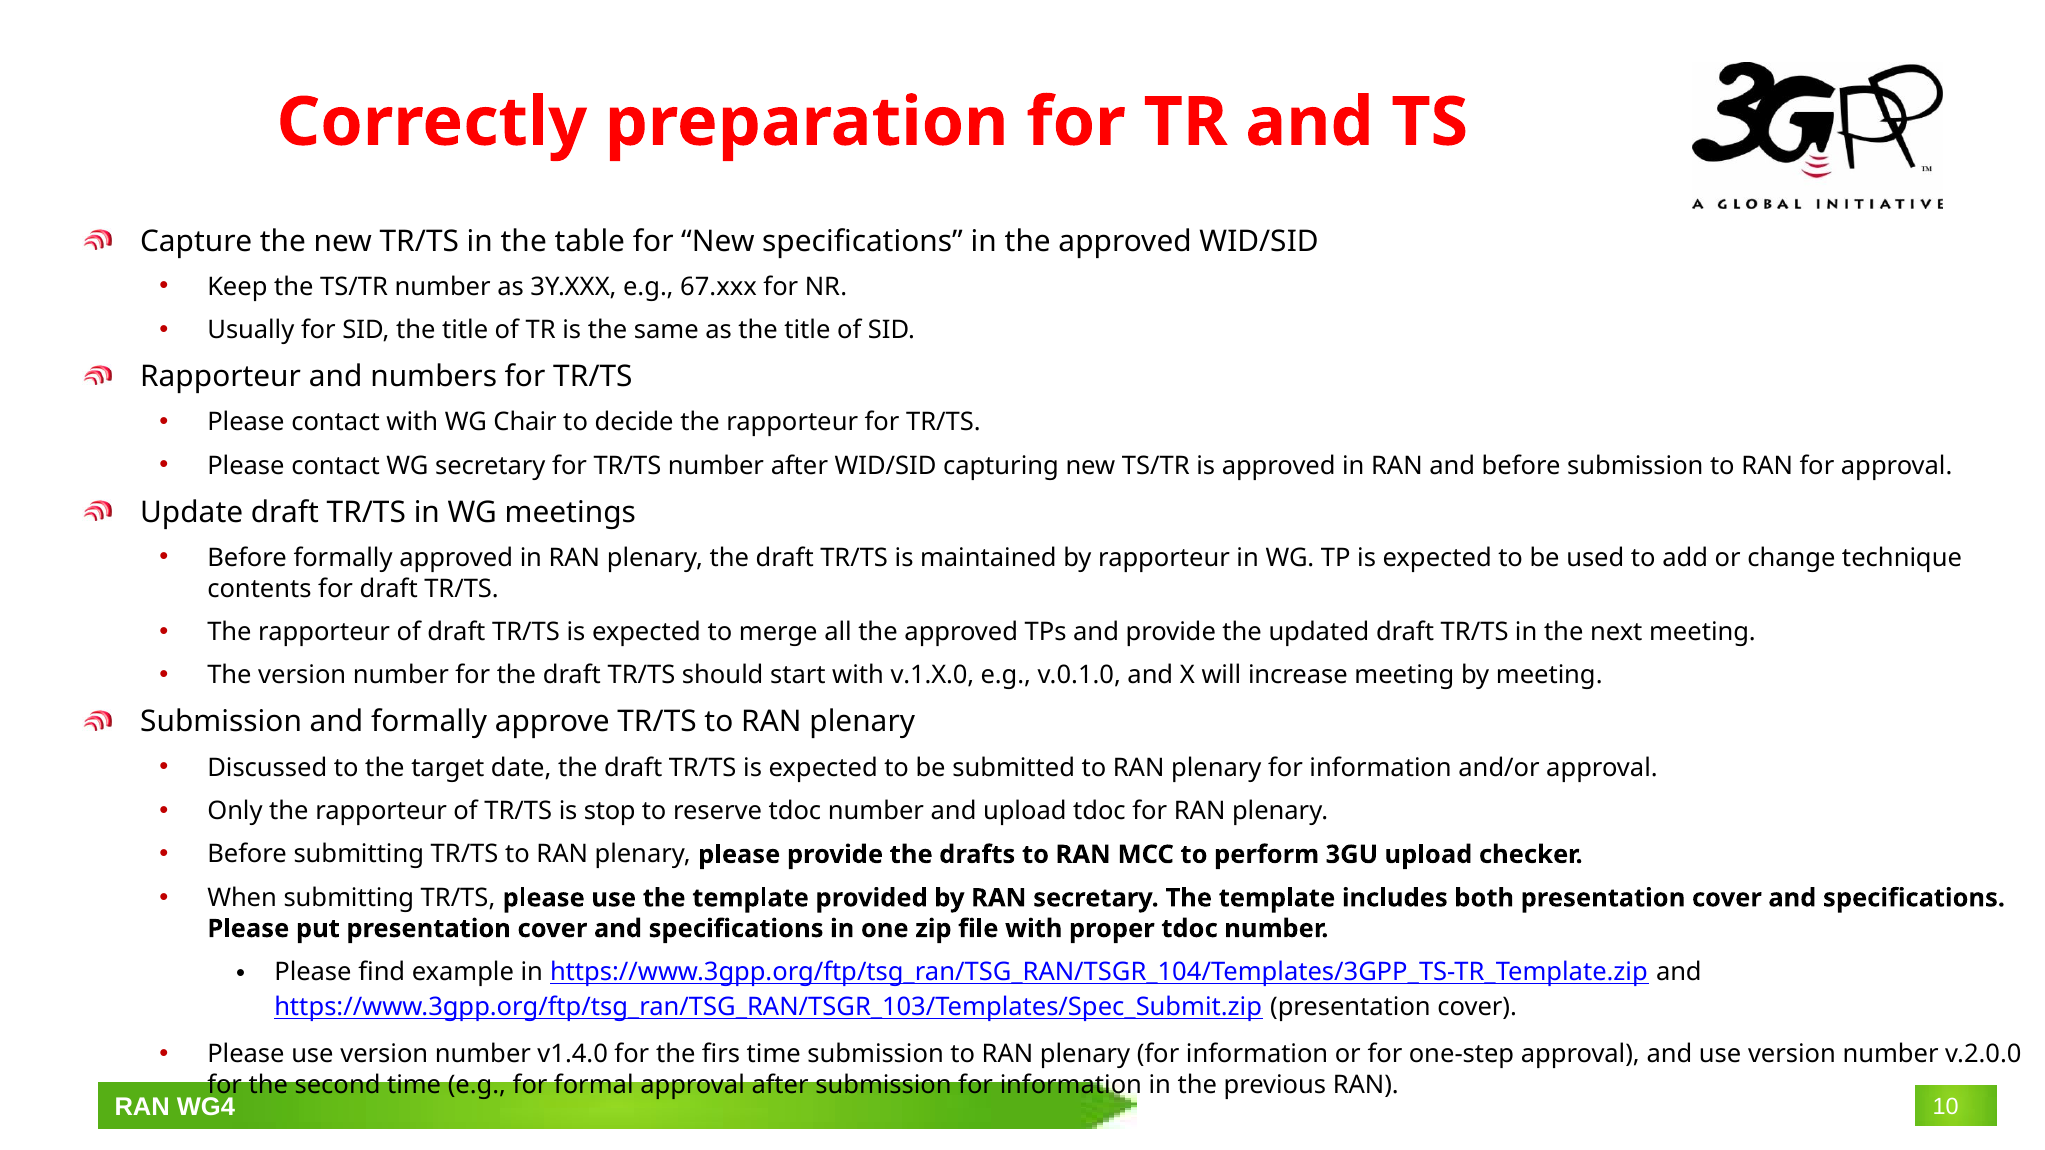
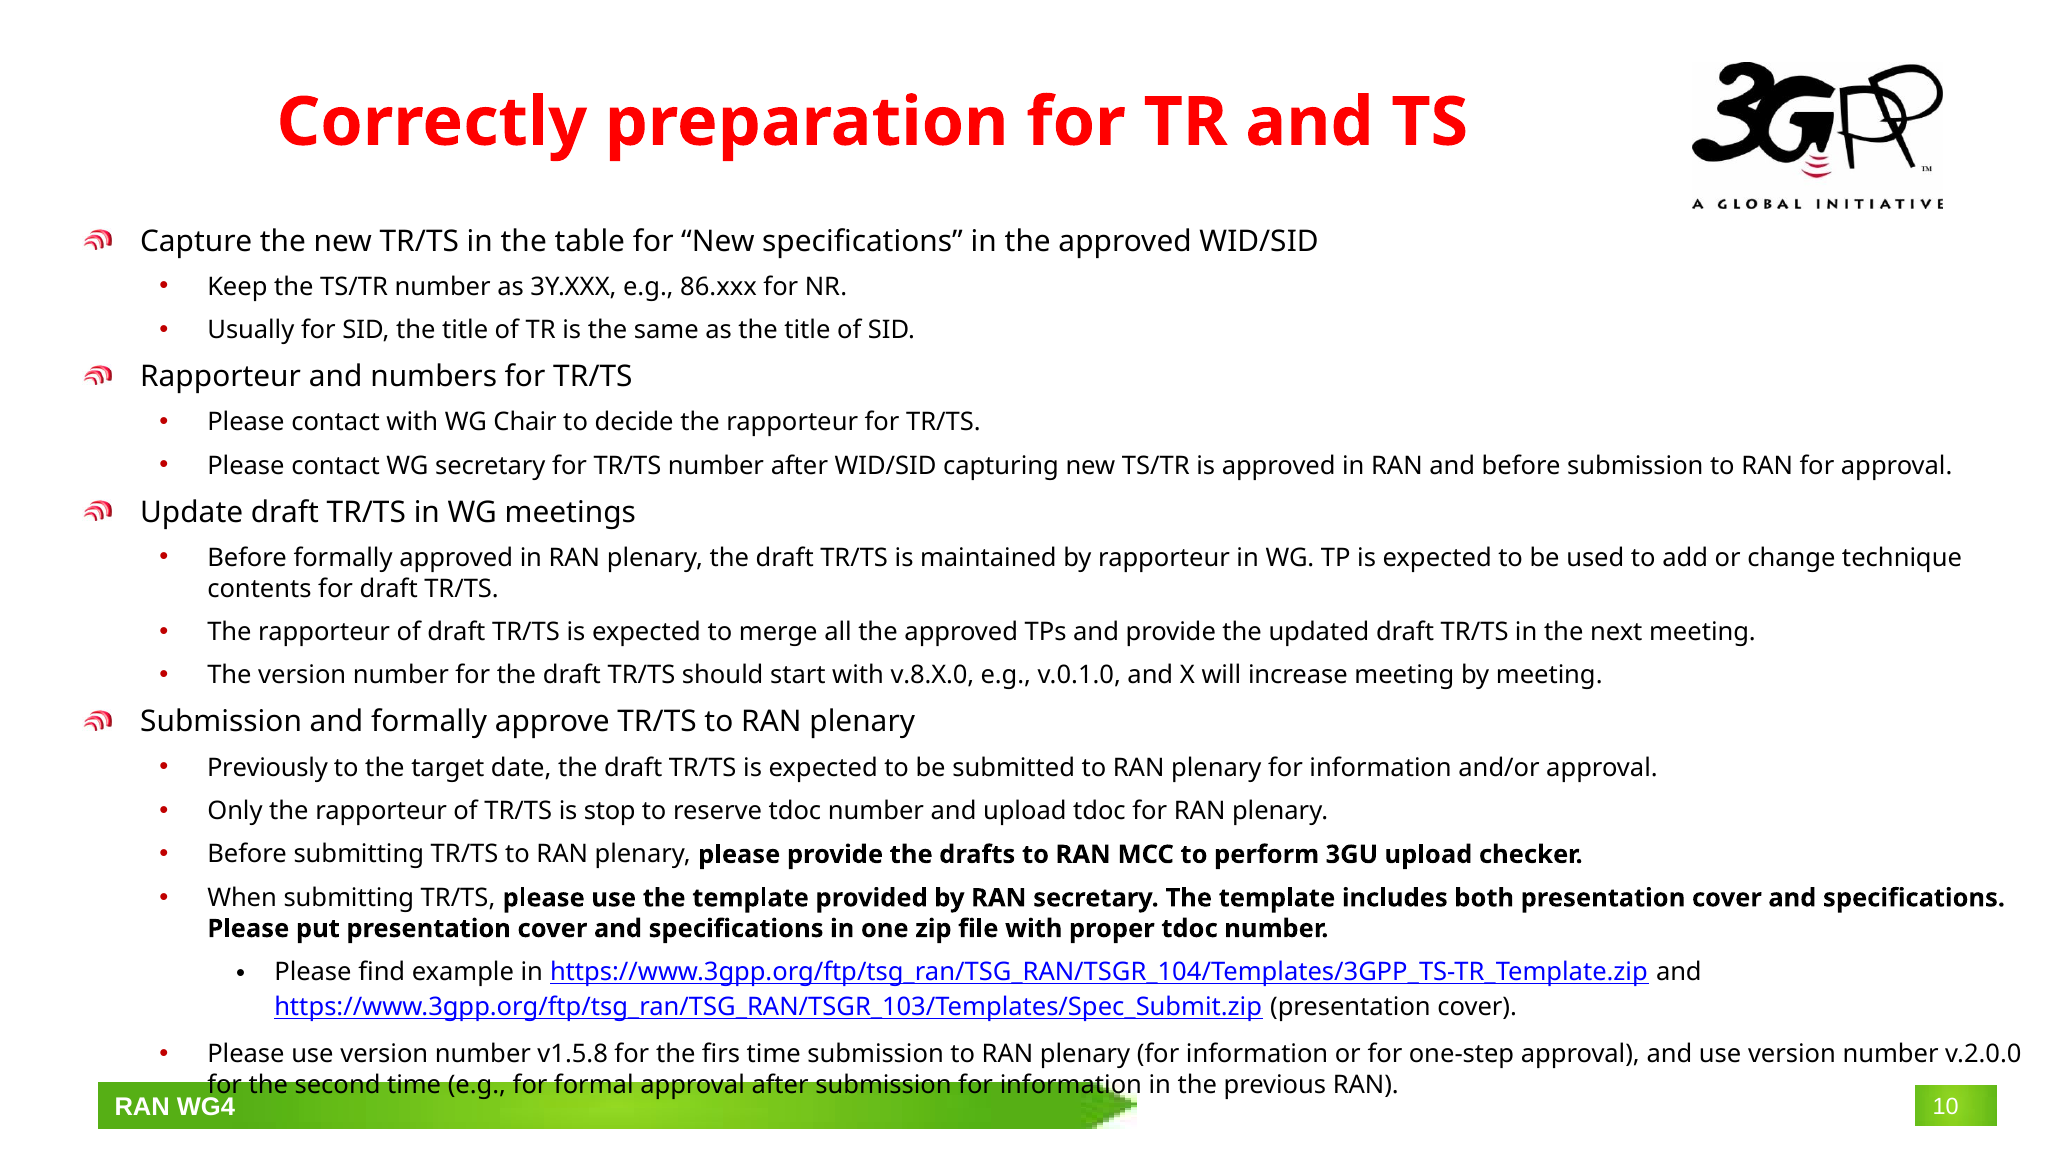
67.xxx: 67.xxx -> 86.xxx
v.1.X.0: v.1.X.0 -> v.8.X.0
Discussed: Discussed -> Previously
v1.4.0: v1.4.0 -> v1.5.8
